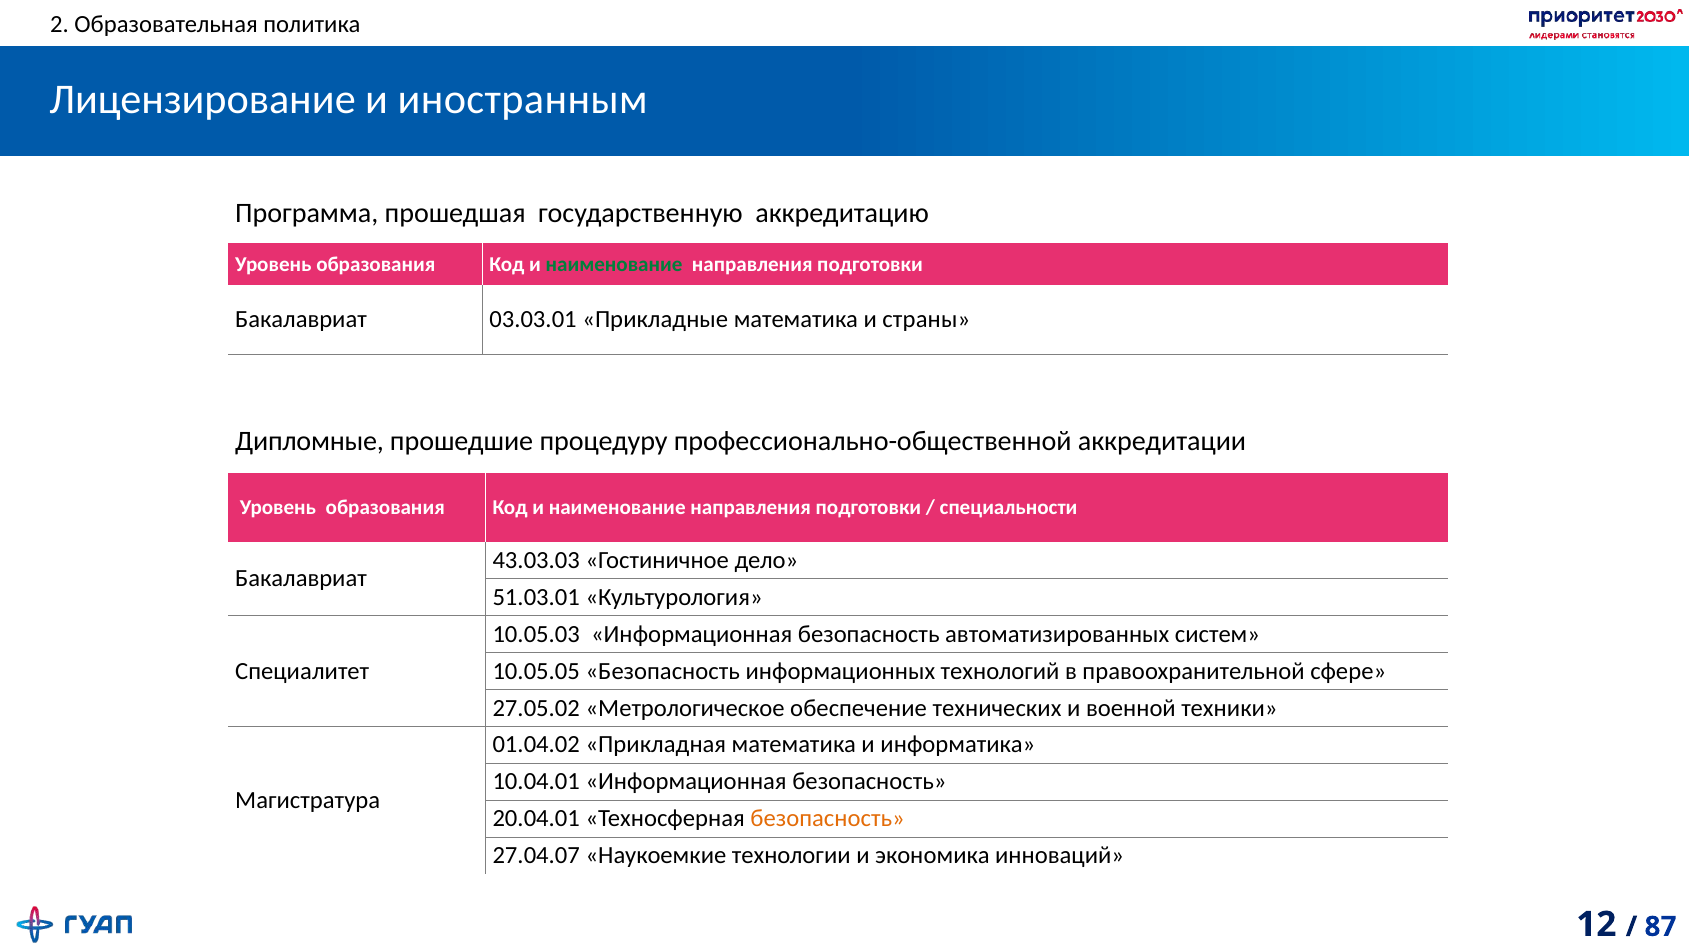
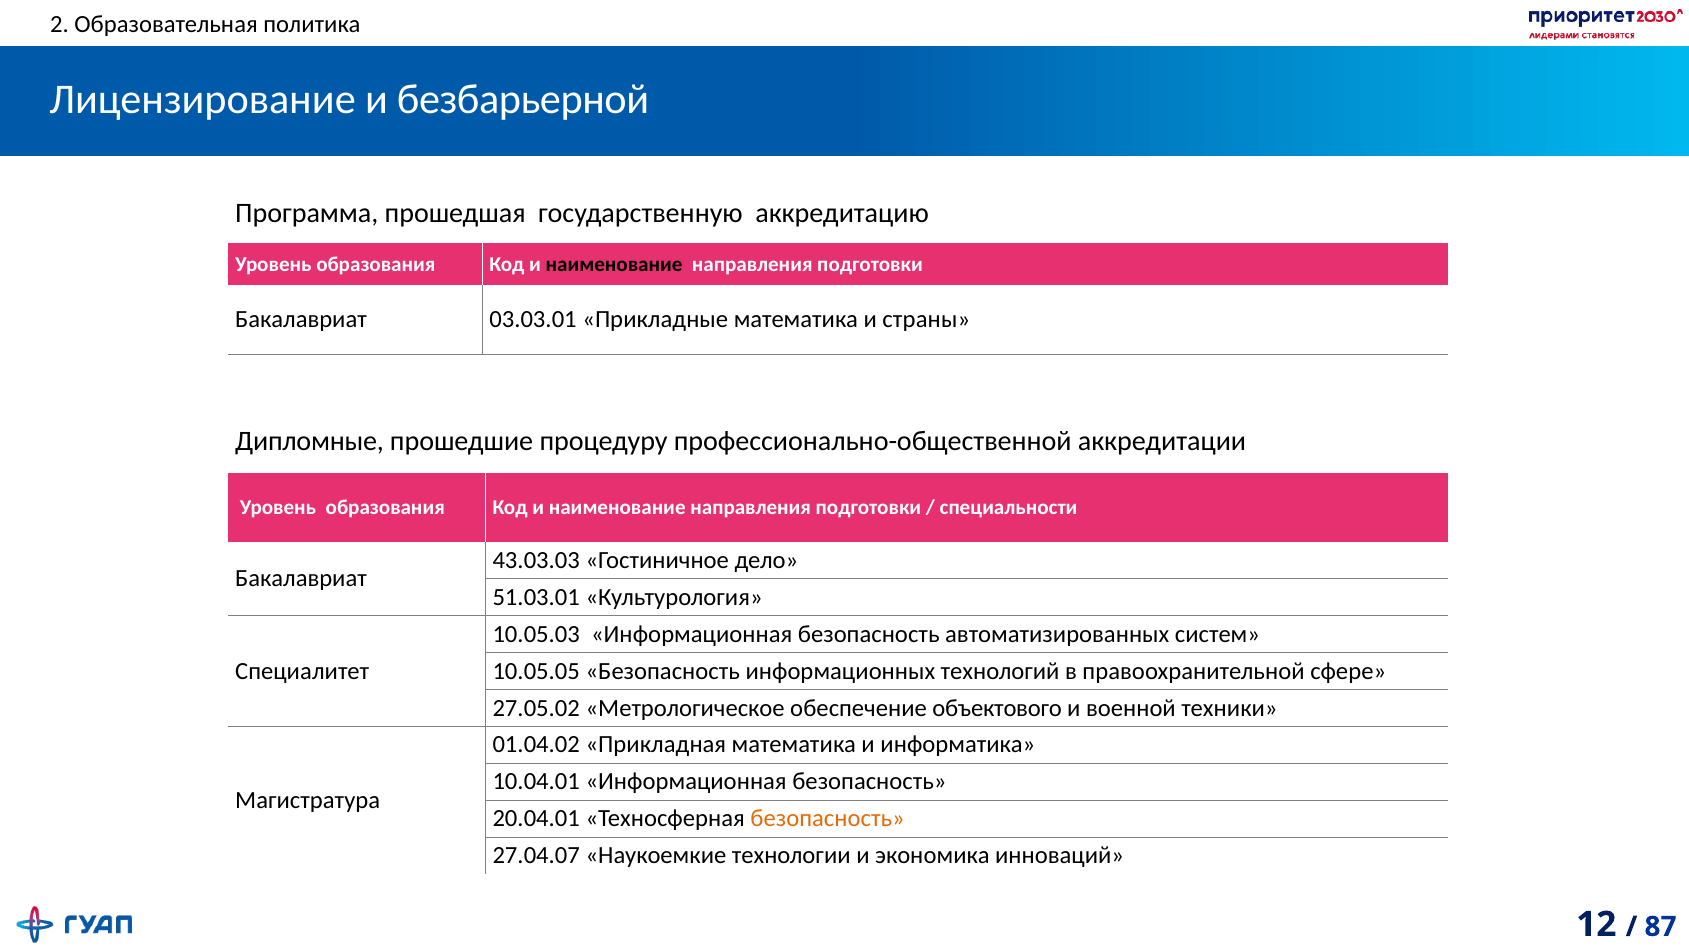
иностранным: иностранным -> безбарьерной
наименование at (614, 264) colour: green -> black
технических: технических -> объектового
